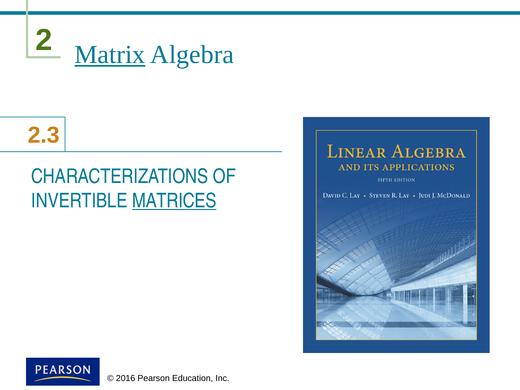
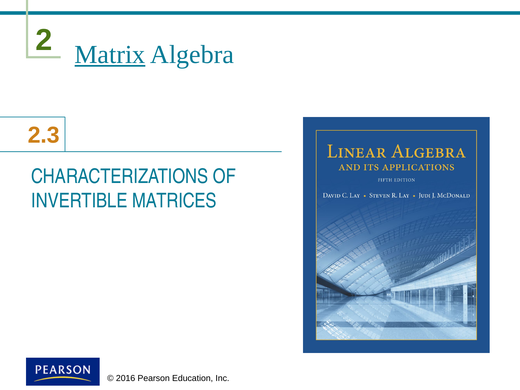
MATRICES underline: present -> none
